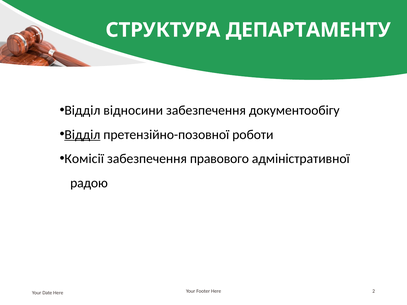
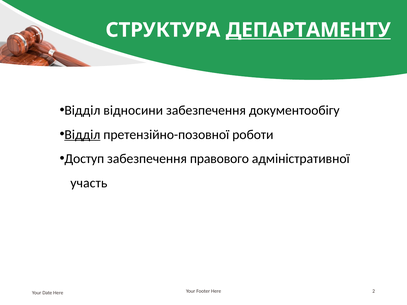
ДЕПАРТАМЕНТУ underline: none -> present
Комісії: Комісії -> Доступ
радою: радою -> участь
